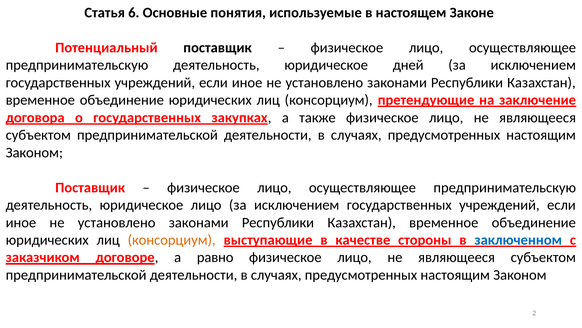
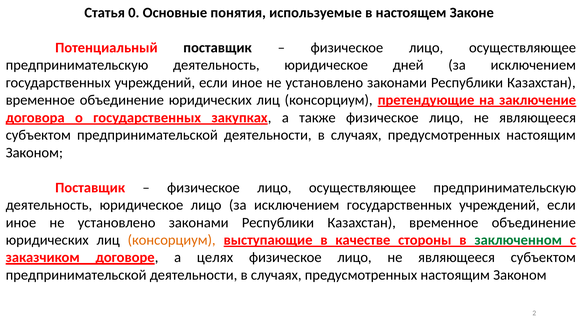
6: 6 -> 0
заключенном colour: blue -> green
равно: равно -> целях
